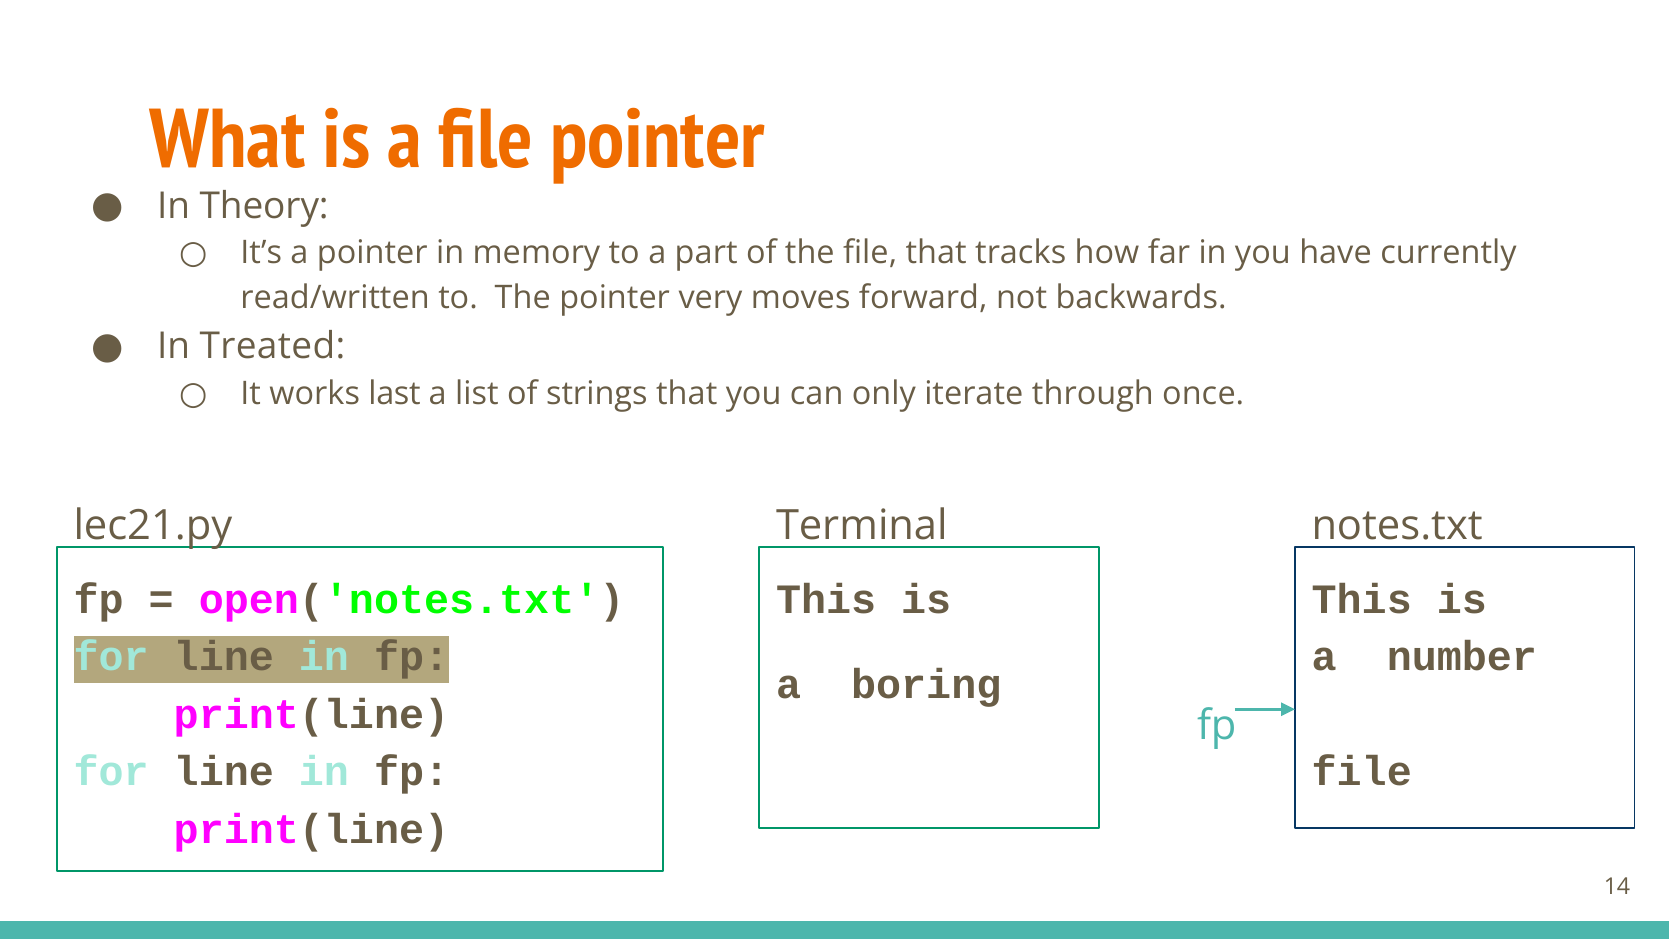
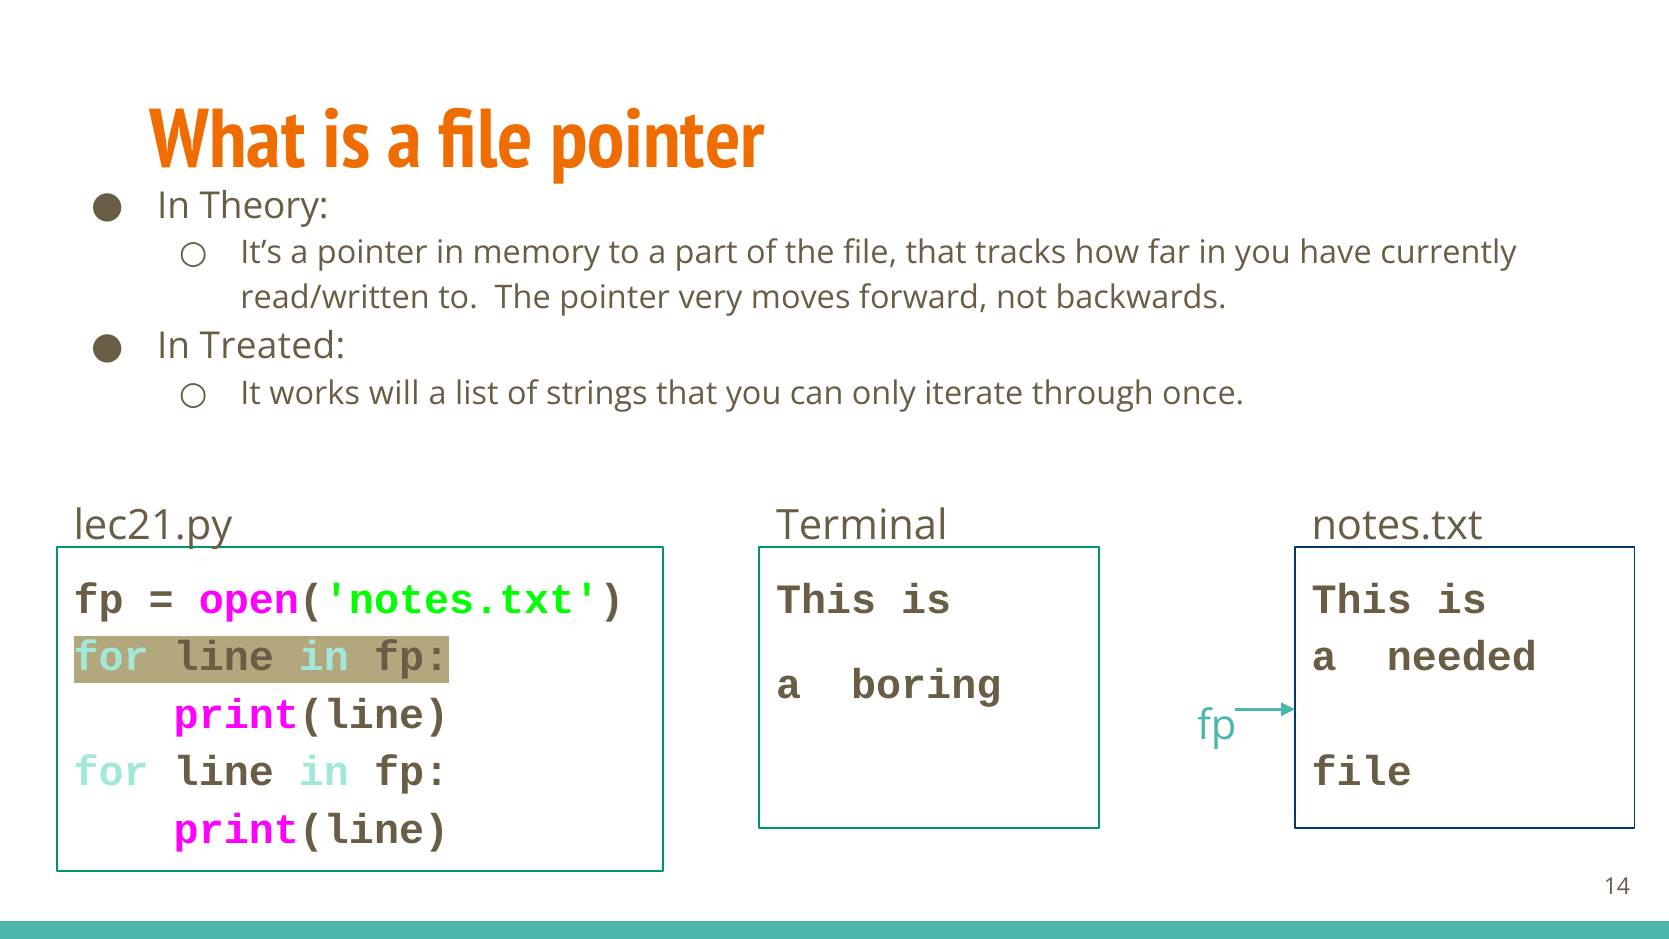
last: last -> will
number: number -> needed
